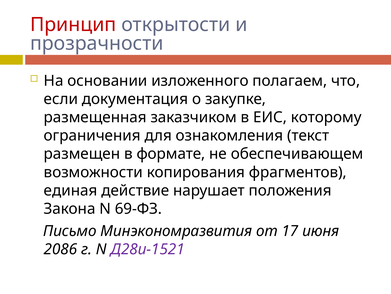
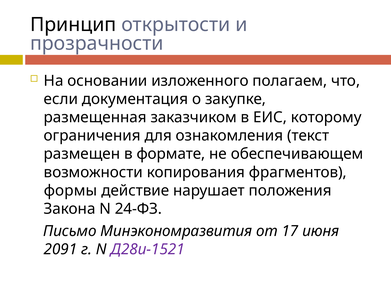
Принцип colour: red -> black
единая: единая -> формы
69-ФЗ: 69-ФЗ -> 24-ФЗ
2086: 2086 -> 2091
